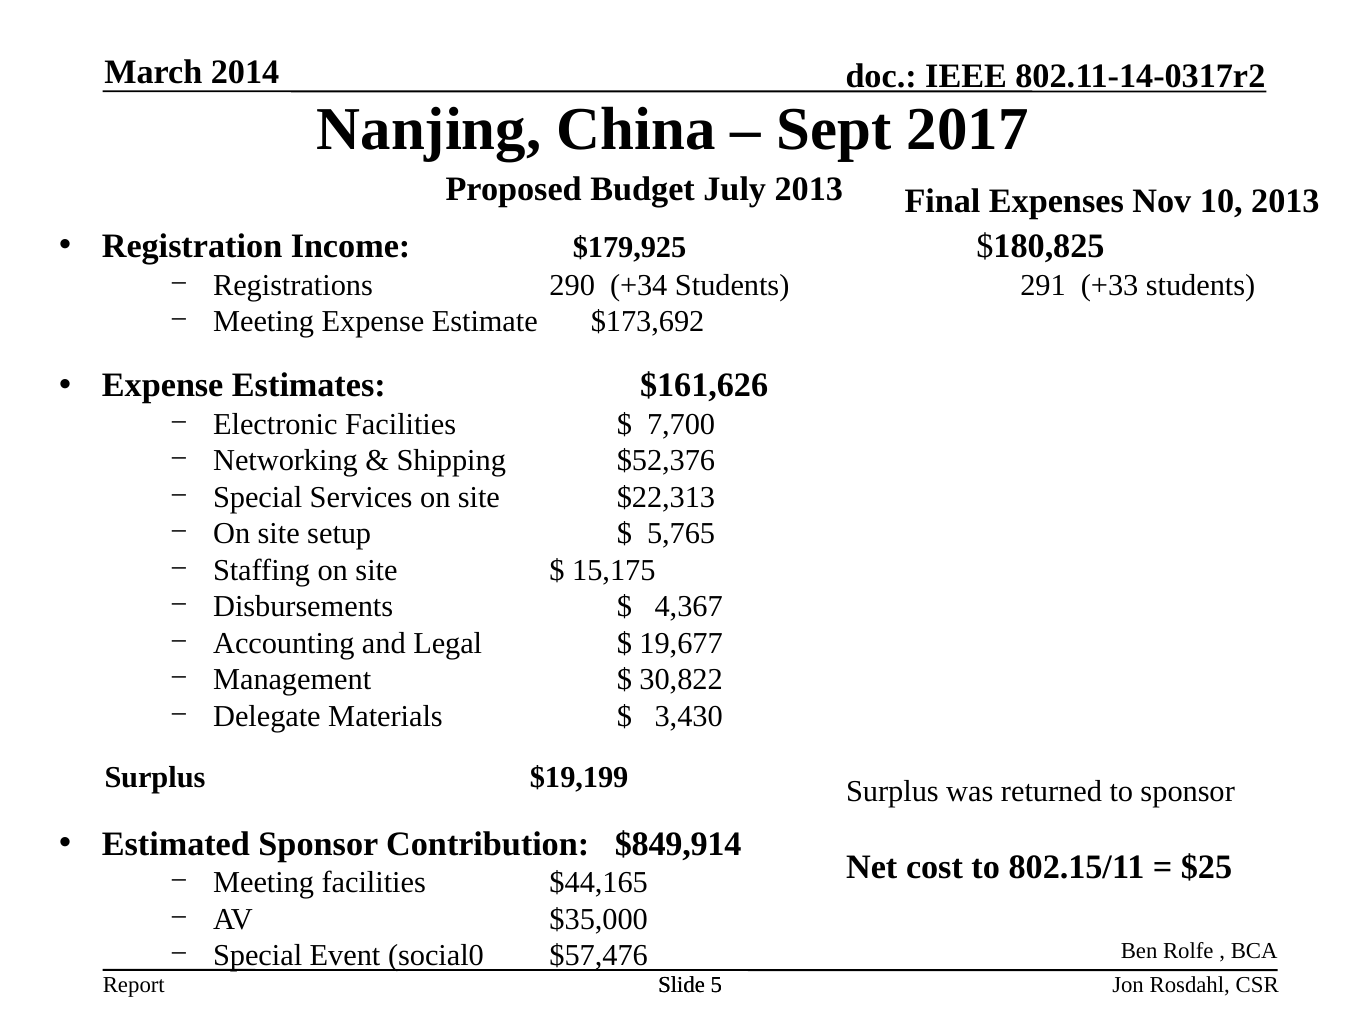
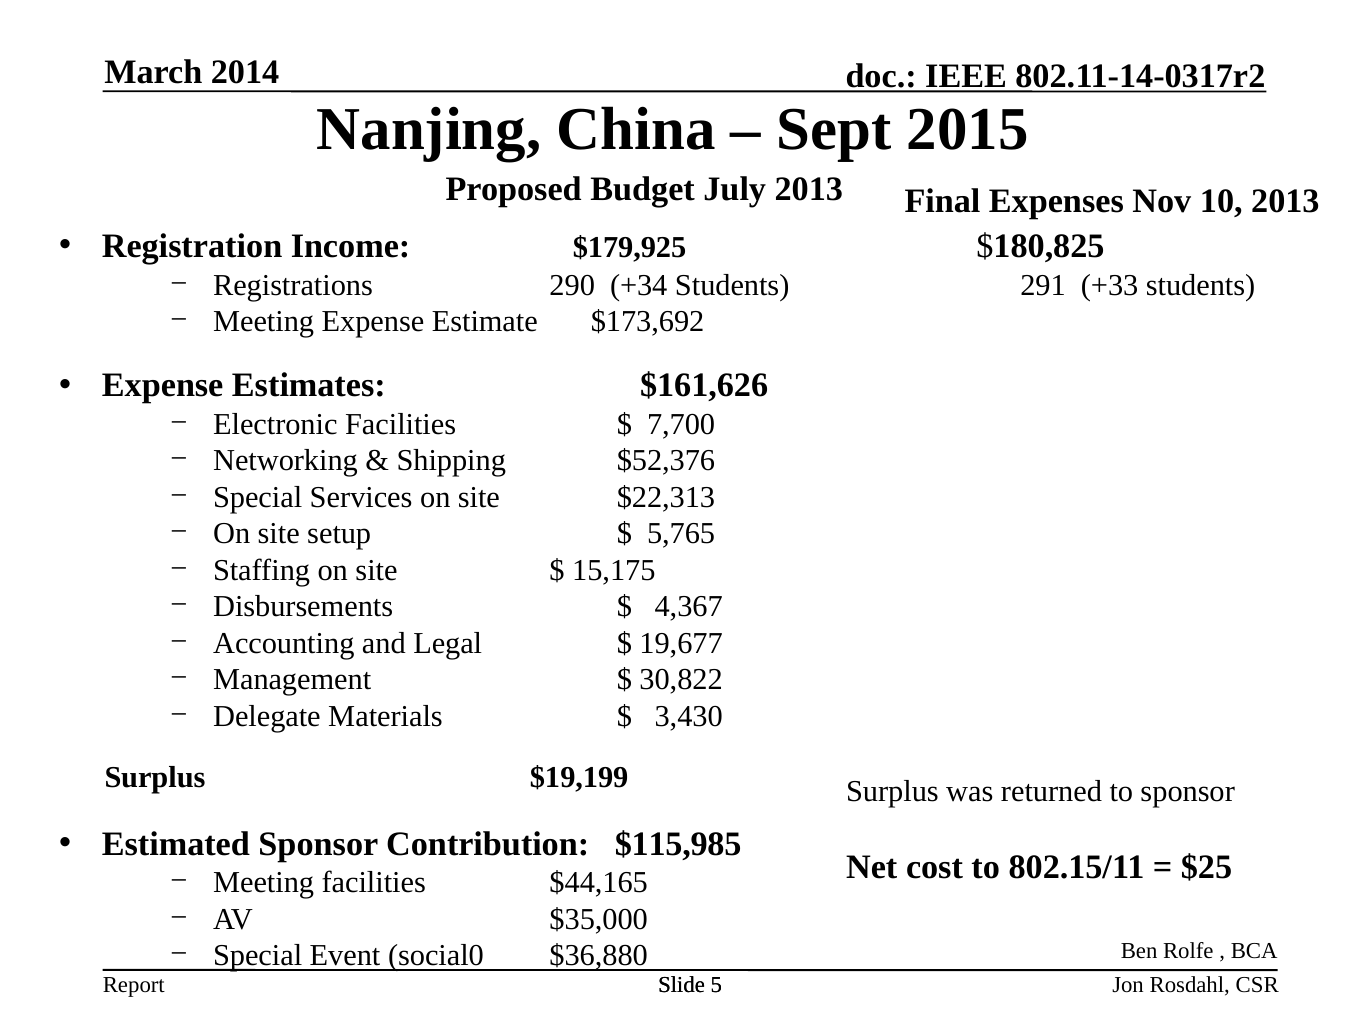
2017: 2017 -> 2015
$849,914: $849,914 -> $115,985
$57,476: $57,476 -> $36,880
